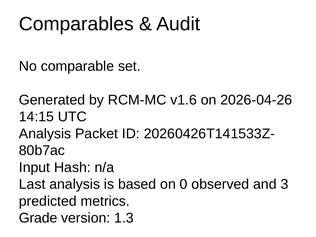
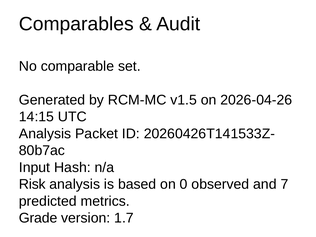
v1.6: v1.6 -> v1.5
Last: Last -> Risk
3: 3 -> 7
1.3: 1.3 -> 1.7
